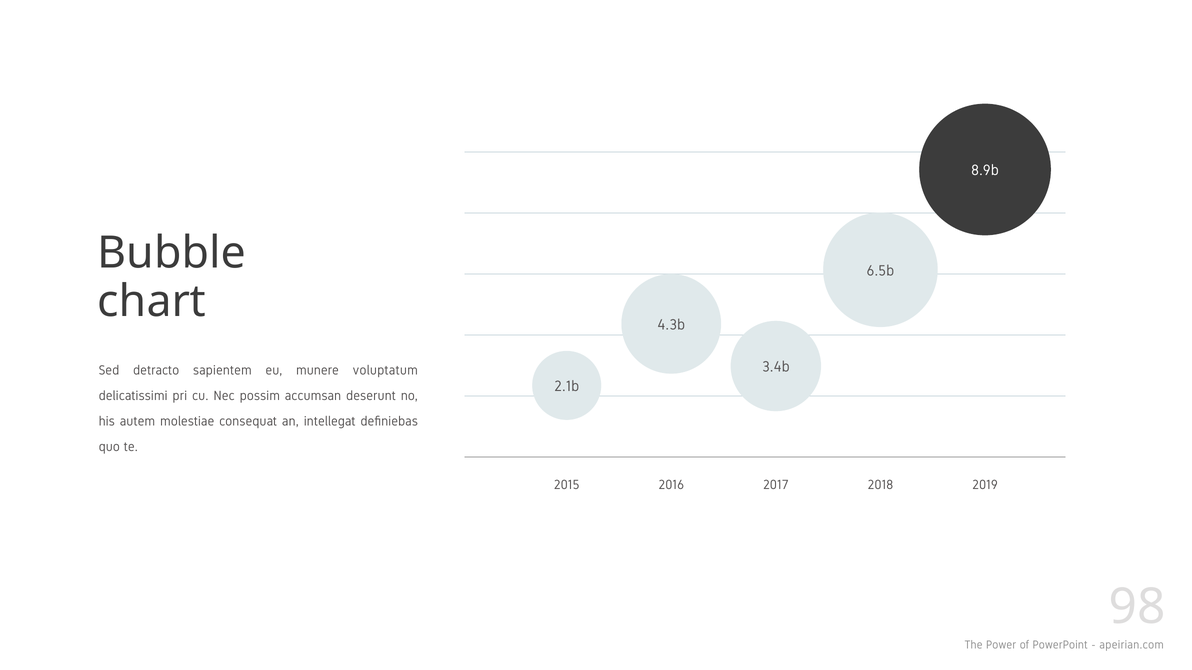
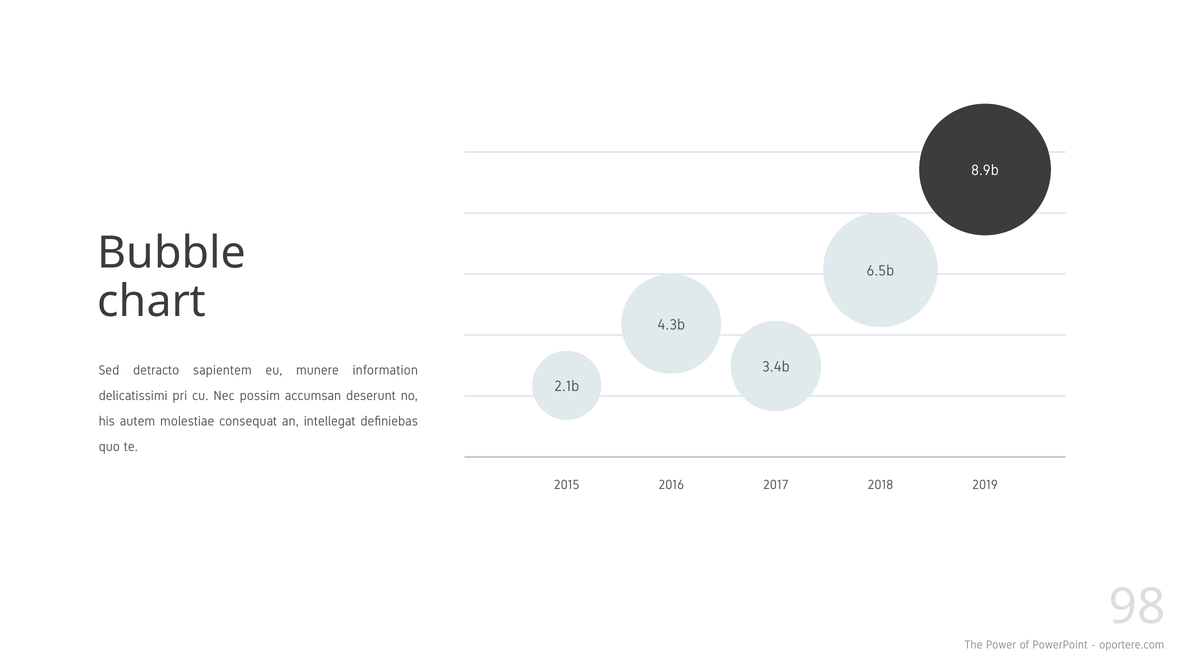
voluptatum: voluptatum -> information
apeirian.com: apeirian.com -> oportere.com
